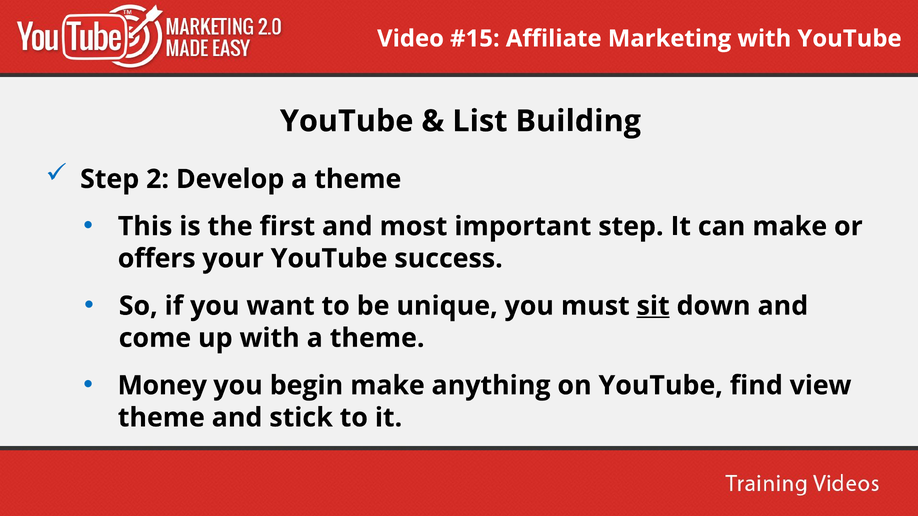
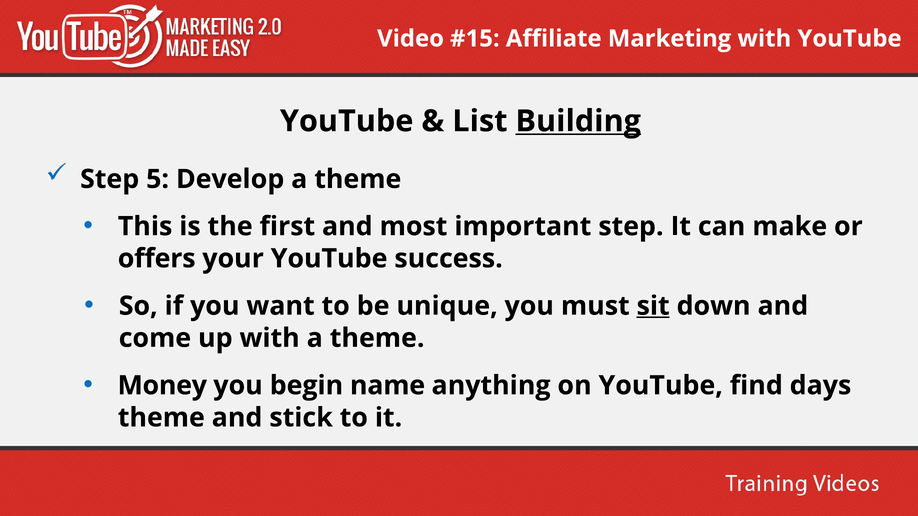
Building underline: none -> present
2: 2 -> 5
begin make: make -> name
view: view -> days
